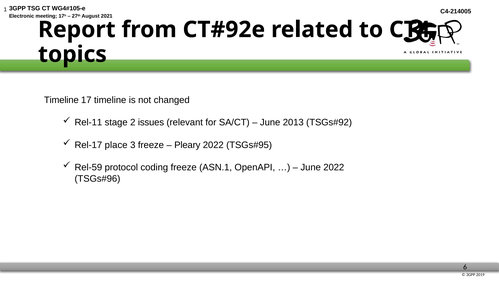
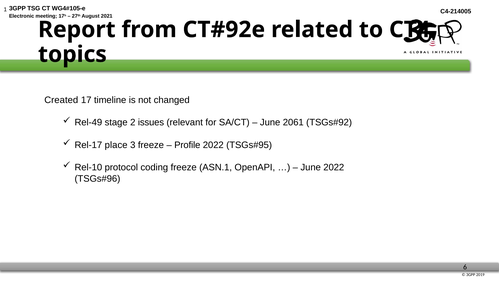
Timeline at (61, 100): Timeline -> Created
Rel-11: Rel-11 -> Rel-49
2013: 2013 -> 2061
Pleary: Pleary -> Profile
Rel-59: Rel-59 -> Rel-10
